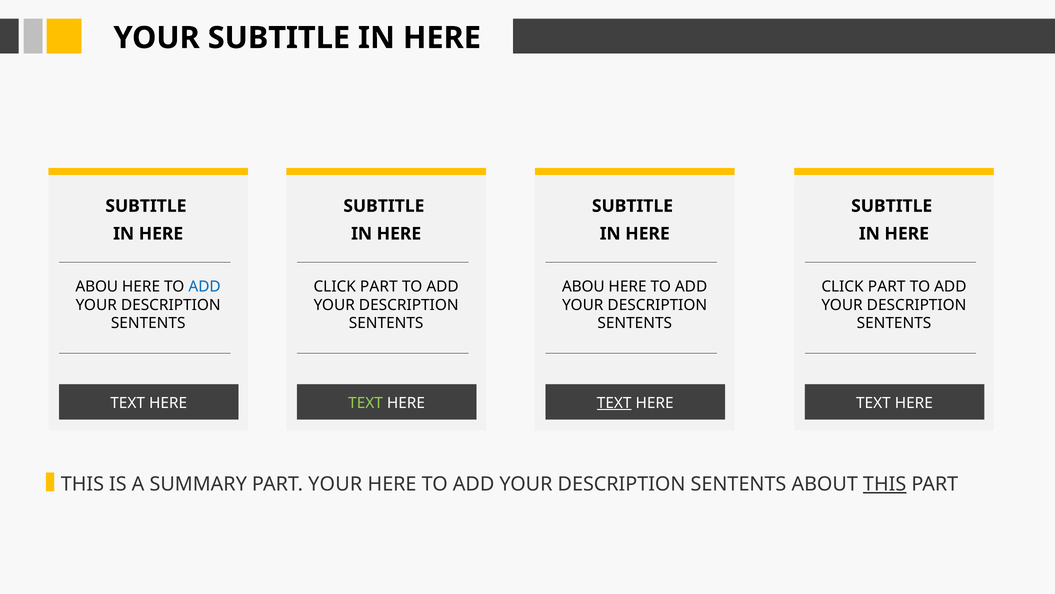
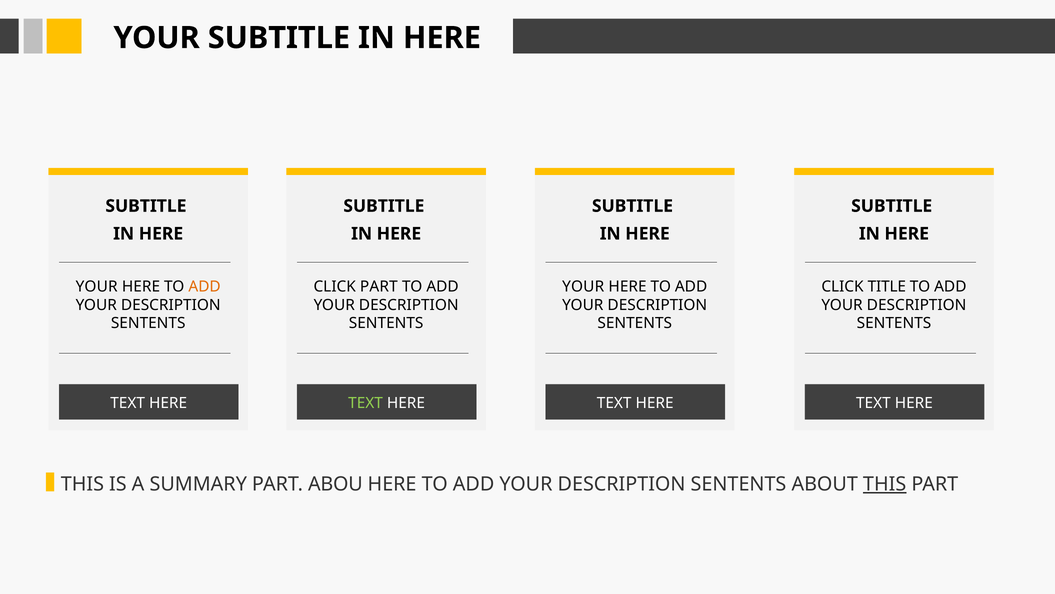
ABOU at (97, 286): ABOU -> YOUR
ADD at (205, 286) colour: blue -> orange
ABOU at (583, 286): ABOU -> YOUR
PART at (887, 286): PART -> TITLE
TEXT at (614, 403) underline: present -> none
PART YOUR: YOUR -> ABOU
